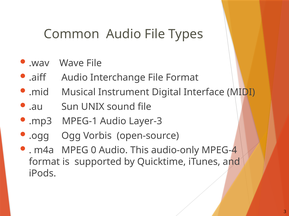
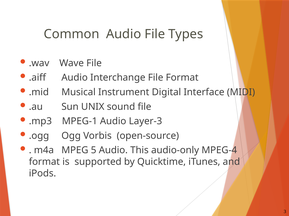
0: 0 -> 5
